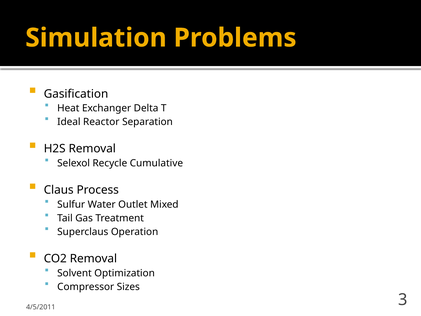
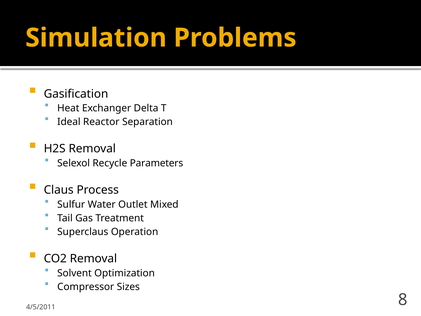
Cumulative: Cumulative -> Parameters
3: 3 -> 8
